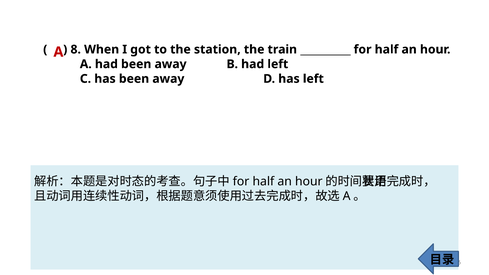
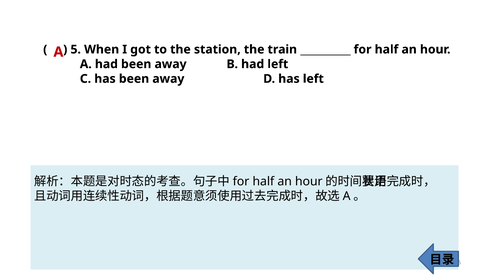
8: 8 -> 5
